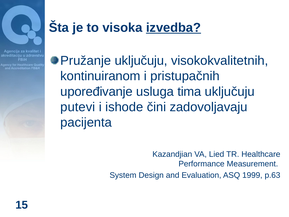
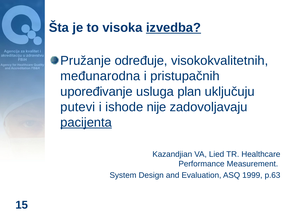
Pružanje uključuju: uključuju -> određuje
kontinuiranom: kontinuiranom -> međunarodna
tima: tima -> plan
čini: čini -> nije
pacijenta underline: none -> present
